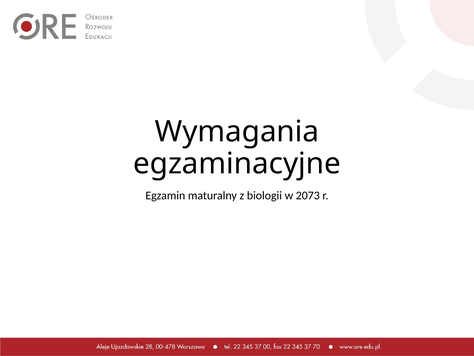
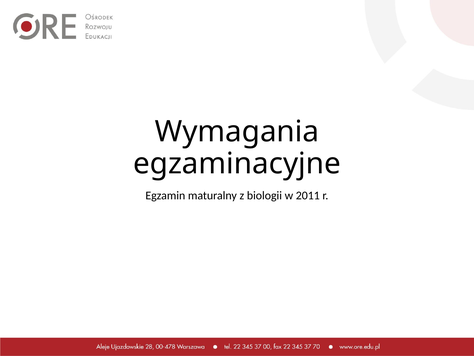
2073: 2073 -> 2011
